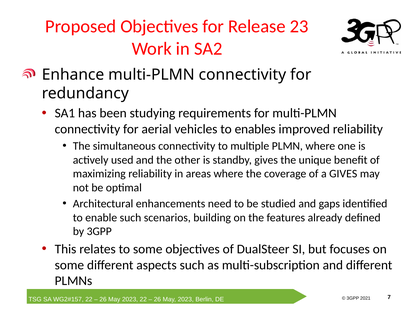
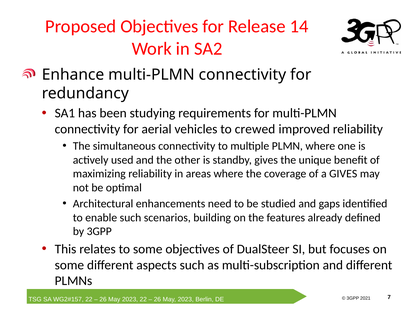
23: 23 -> 14
enables: enables -> crewed
